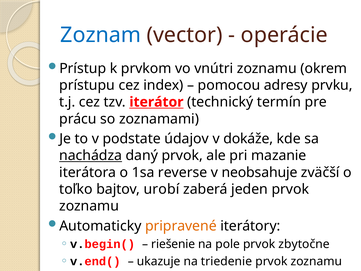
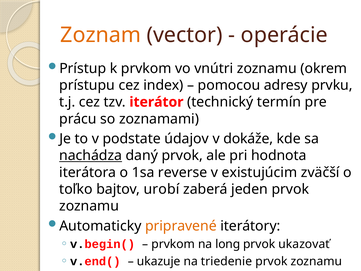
Zoznam colour: blue -> orange
iterátor underline: present -> none
mazanie: mazanie -> hodnota
neobsahuje: neobsahuje -> existujúcim
riešenie at (173, 244): riešenie -> prvkom
pole: pole -> long
zbytočne: zbytočne -> ukazovať
